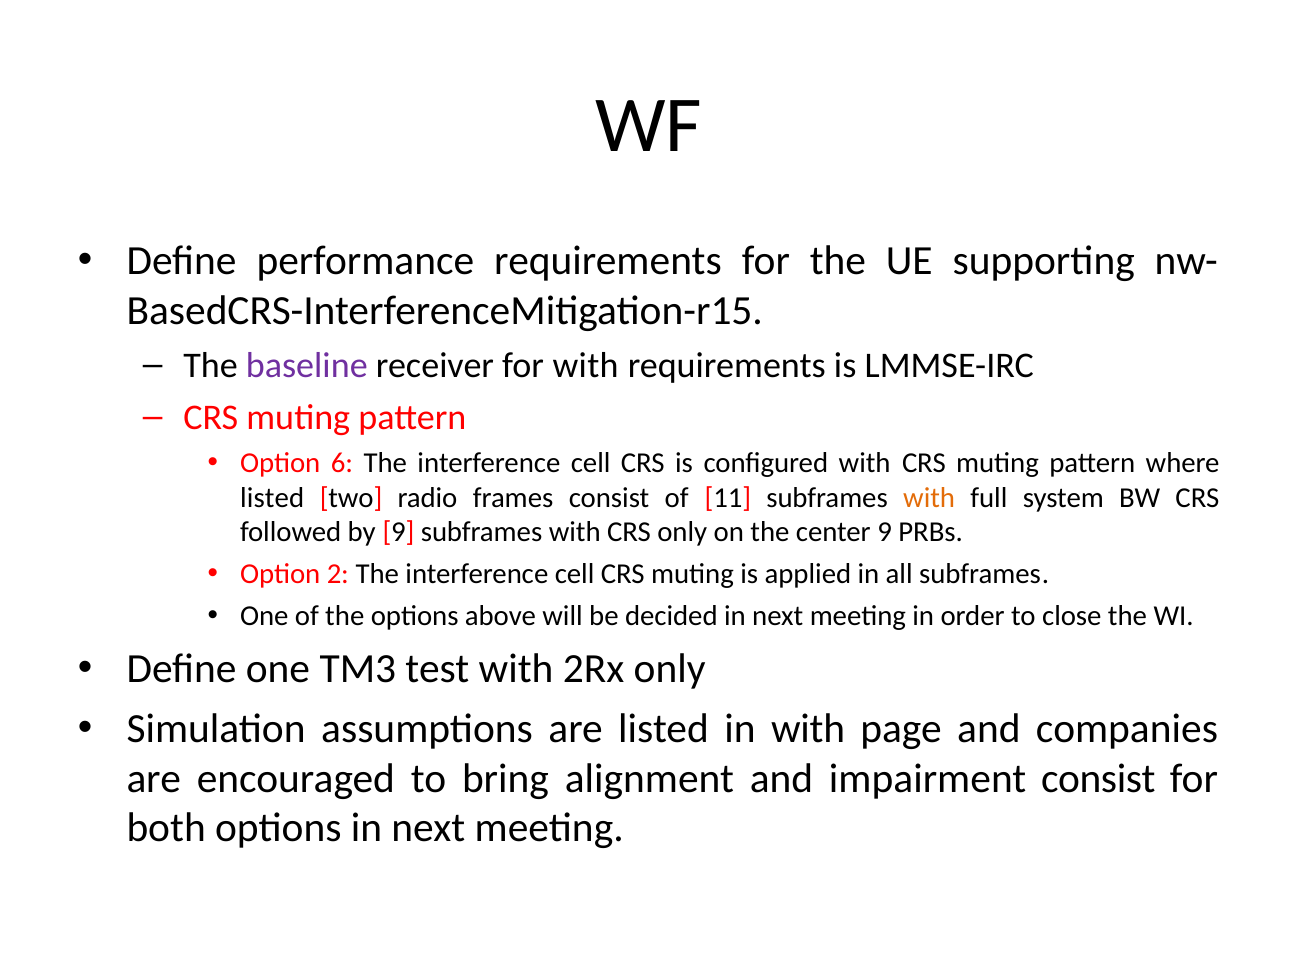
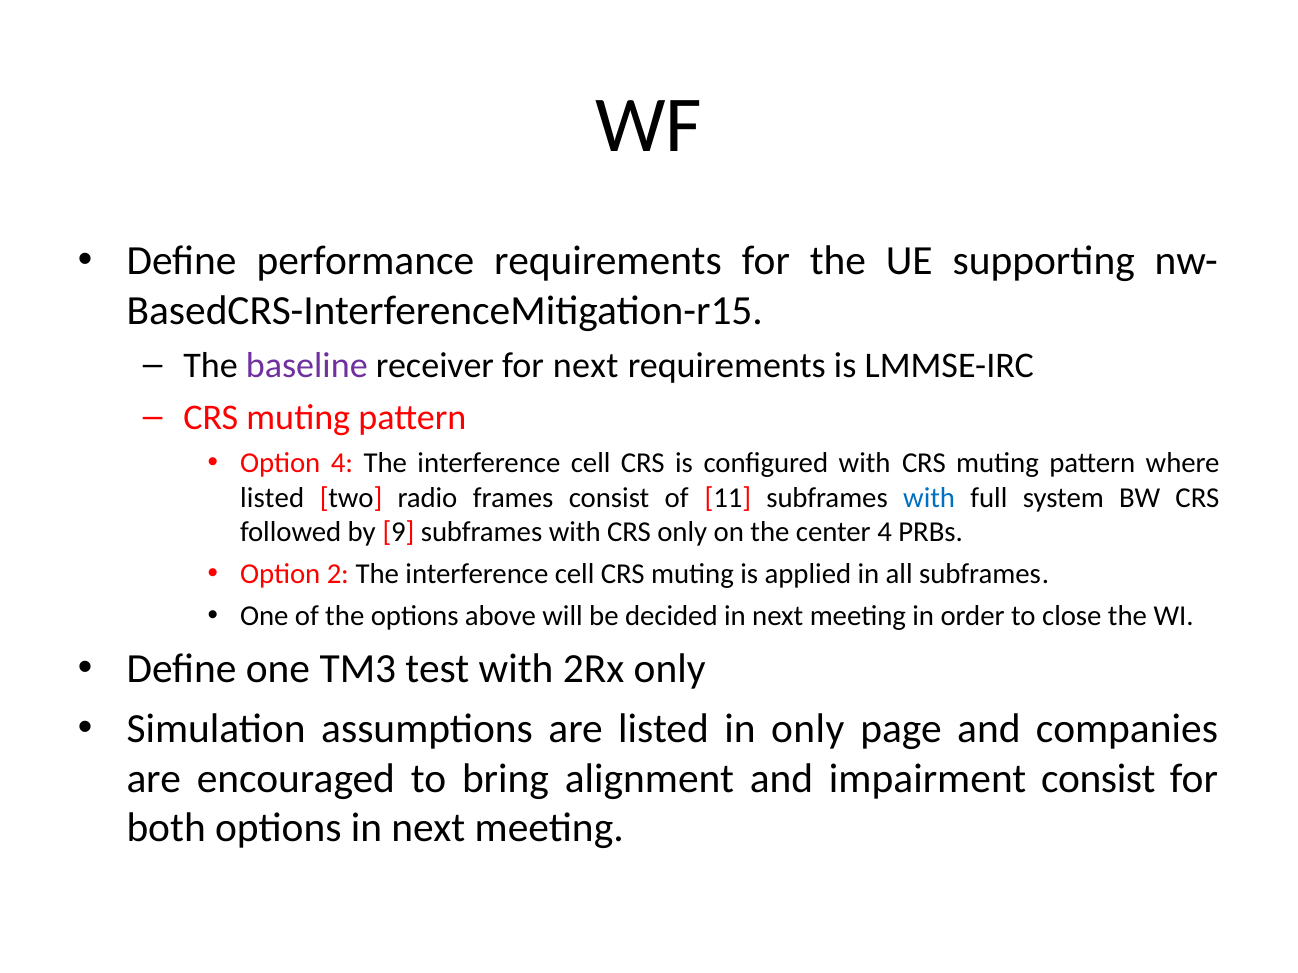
for with: with -> next
Option 6: 6 -> 4
with at (929, 498) colour: orange -> blue
center 9: 9 -> 4
in with: with -> only
